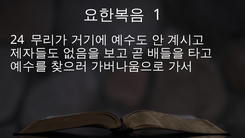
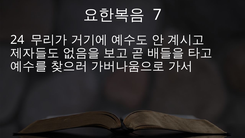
1: 1 -> 7
